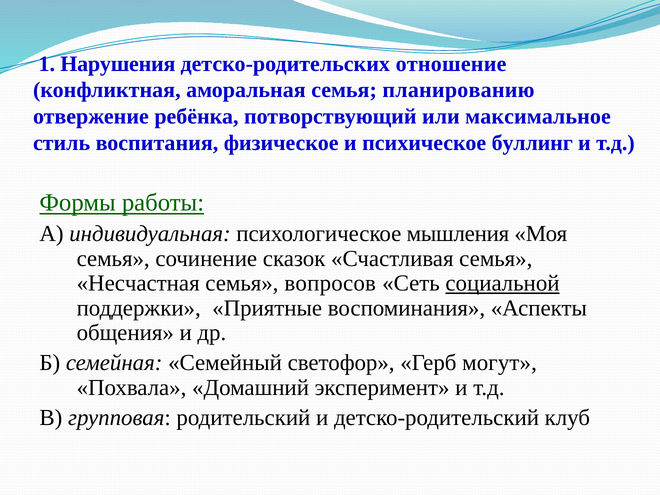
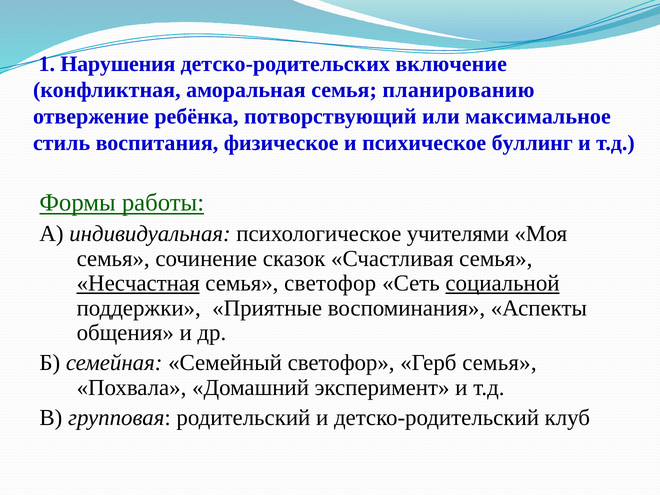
отношение: отношение -> включение
мышления: мышления -> учителями
Несчастная underline: none -> present
семья вопросов: вопросов -> светофор
Герб могут: могут -> семья
